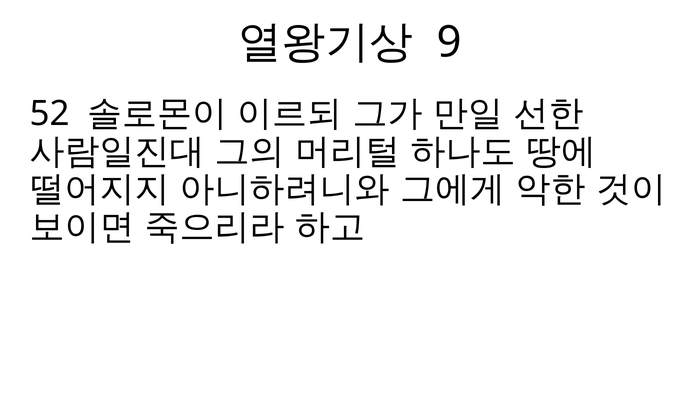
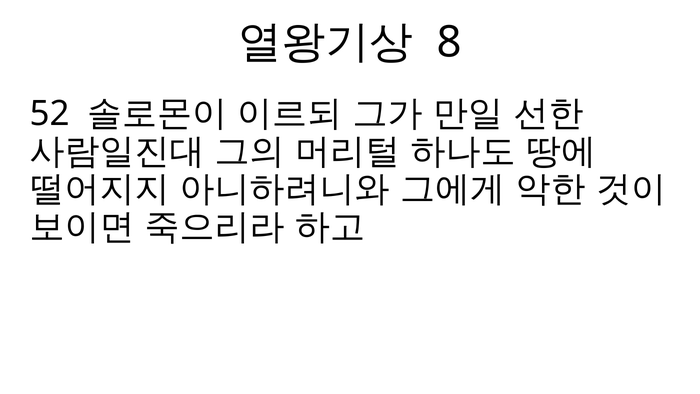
9: 9 -> 8
